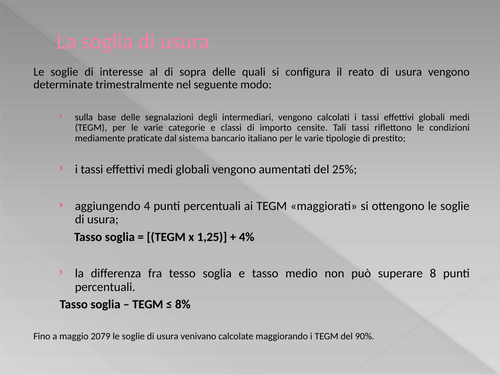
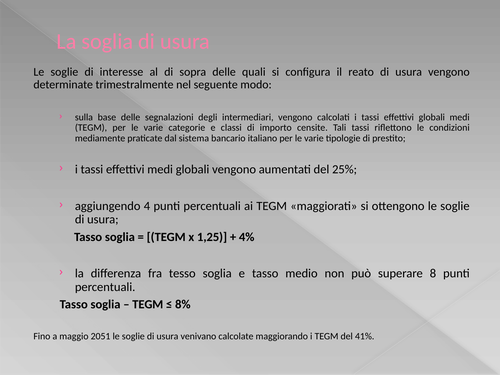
2079: 2079 -> 2051
90%: 90% -> 41%
